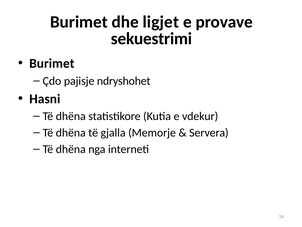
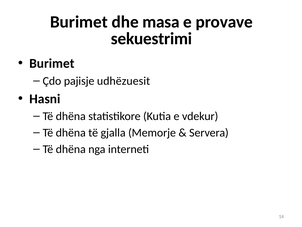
ligjet: ligjet -> masa
ndryshohet: ndryshohet -> udhëzuesit
